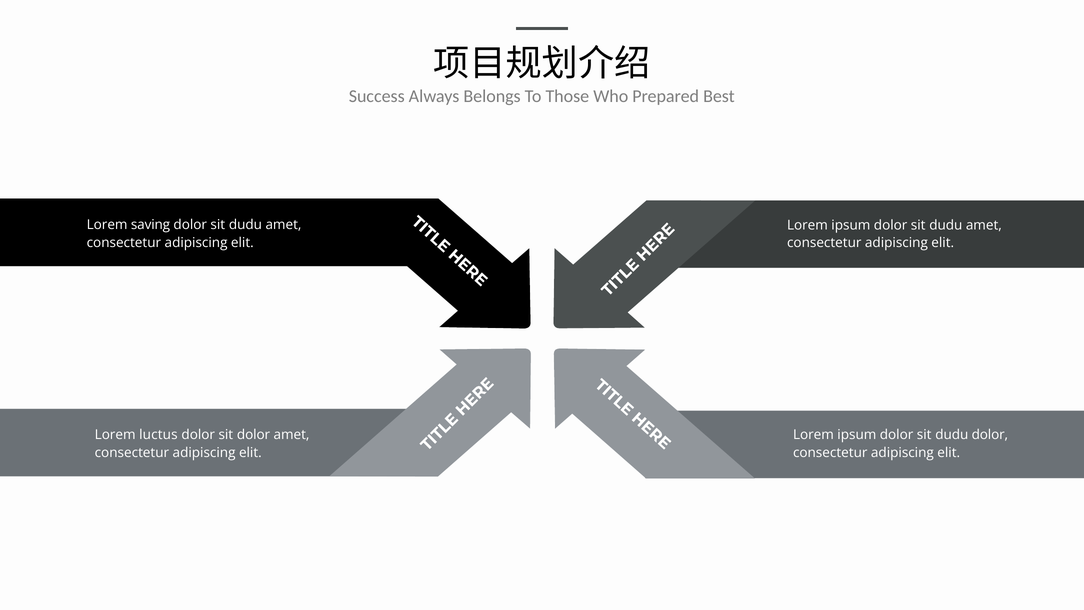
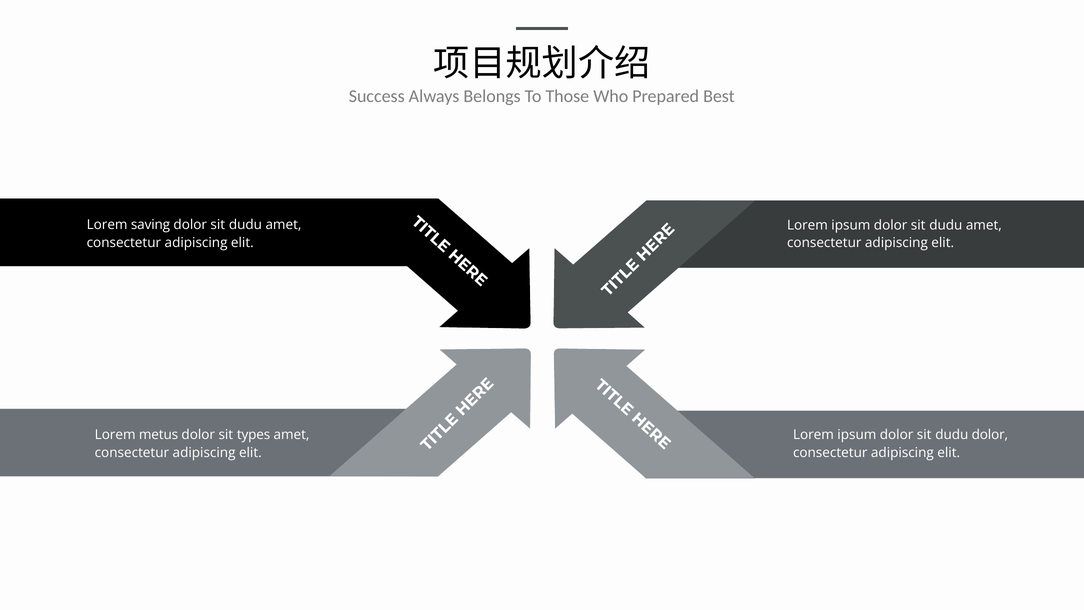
luctus: luctus -> metus
sit dolor: dolor -> types
